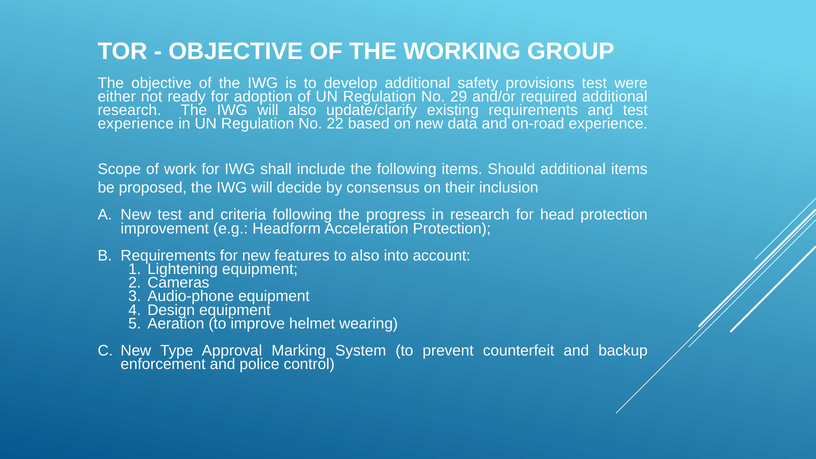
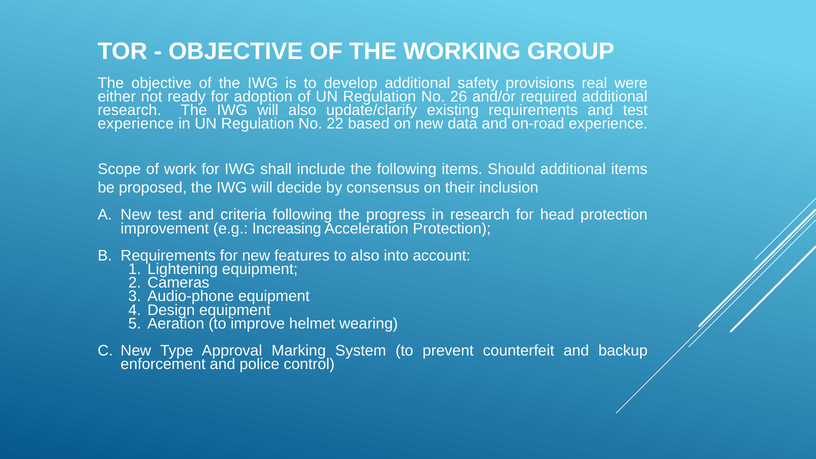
provisions test: test -> real
29: 29 -> 26
Headform: Headform -> Increasing
